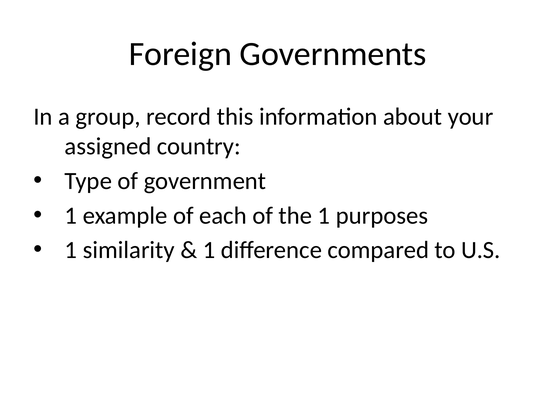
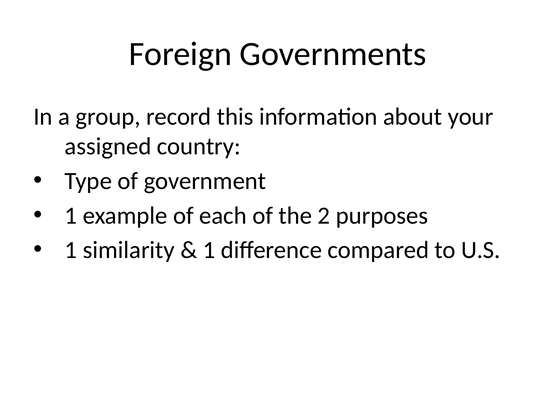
the 1: 1 -> 2
